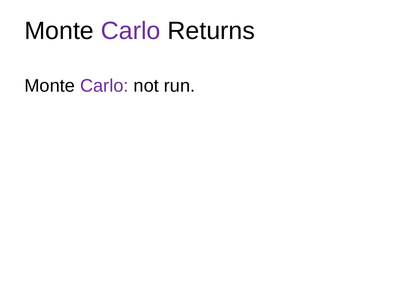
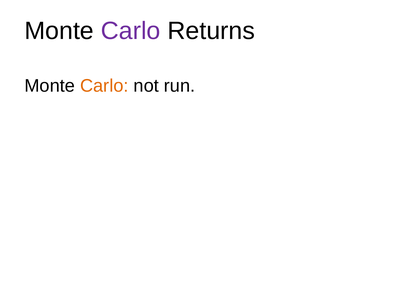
Carlo at (104, 86) colour: purple -> orange
